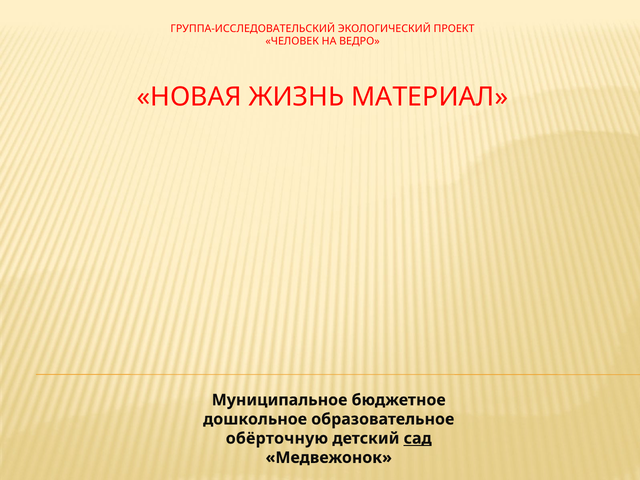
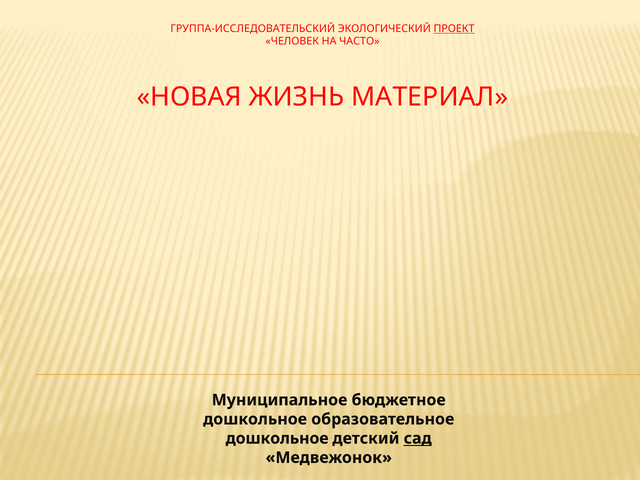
ПРОЕКТ underline: none -> present
ВЕДРО: ВЕДРО -> ЧАСТО
обёрточную at (277, 438): обёрточную -> дошкольное
